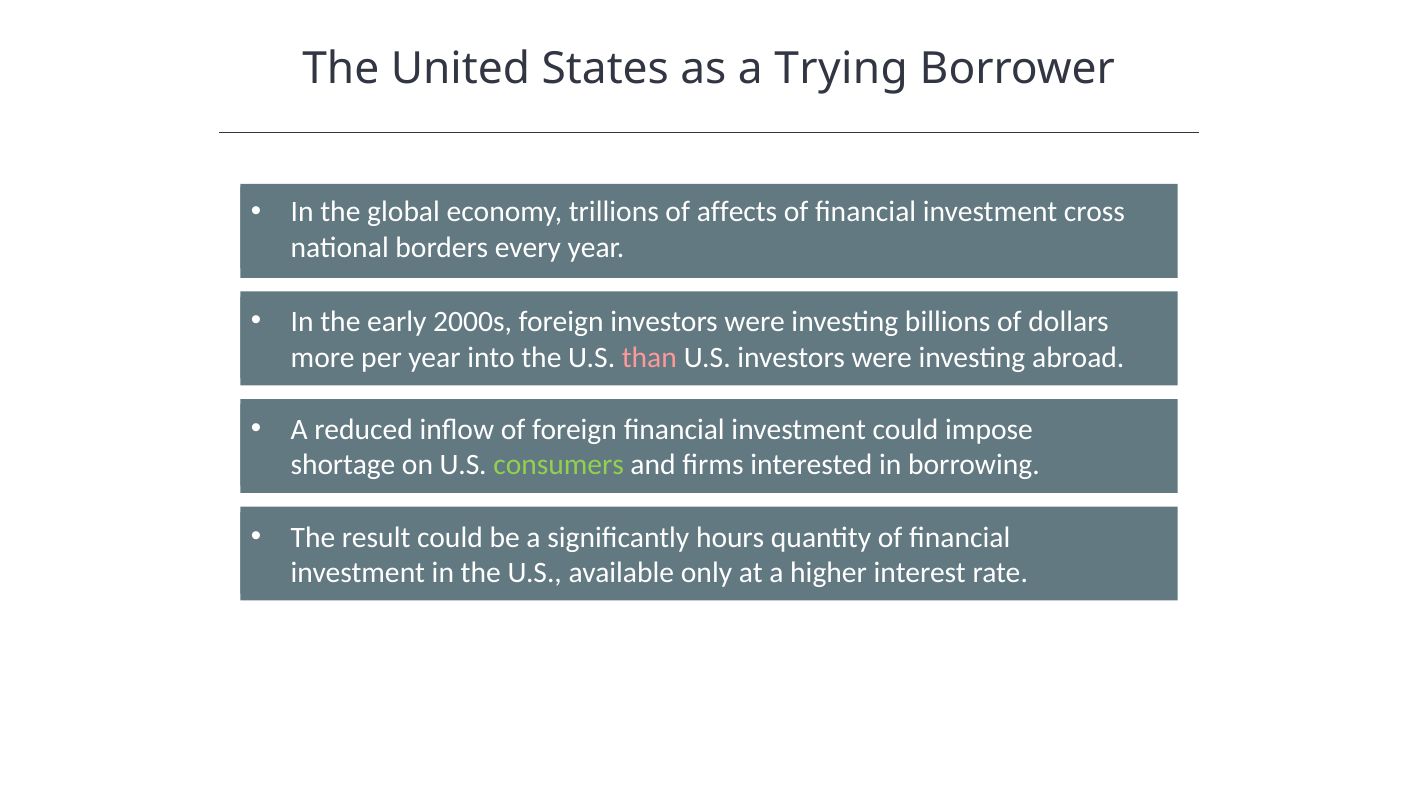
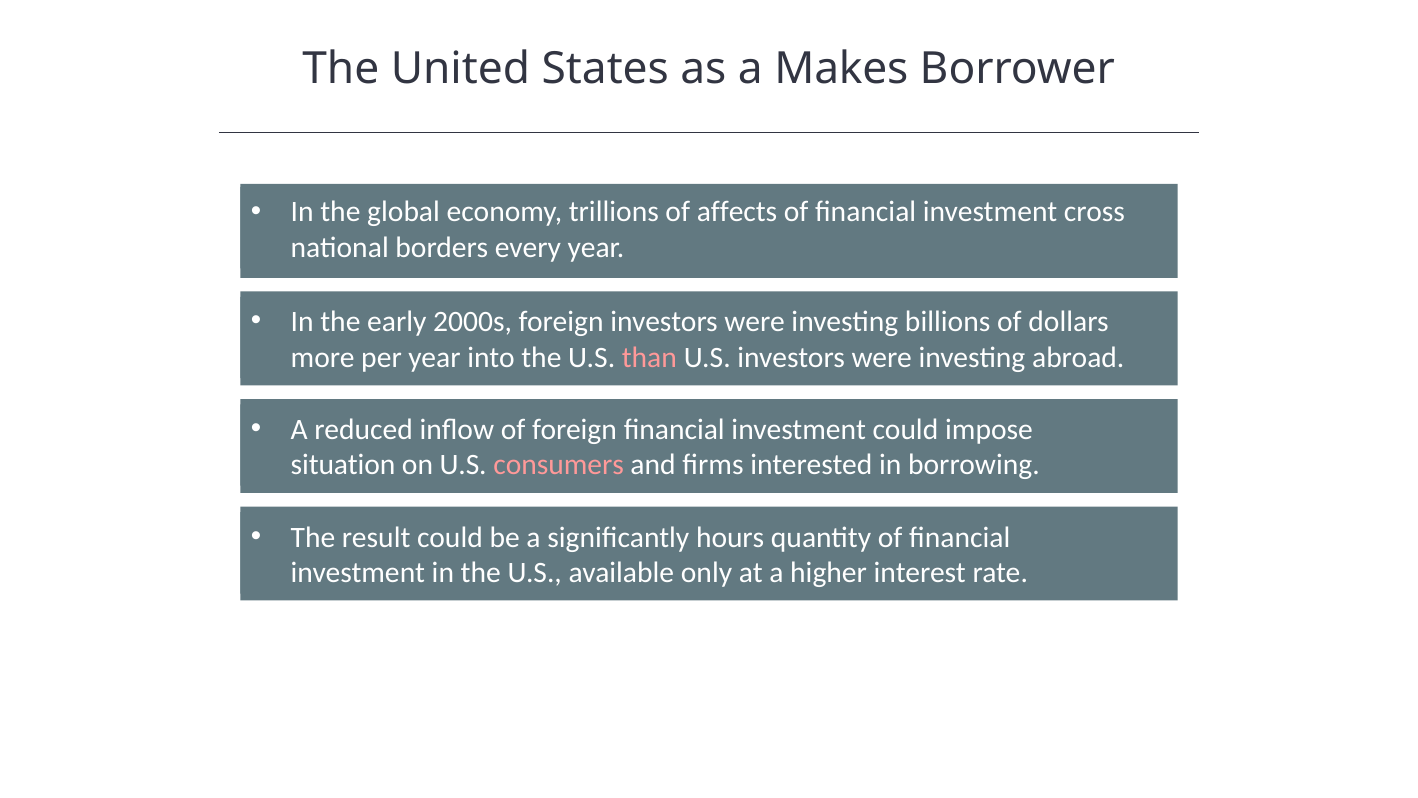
Trying: Trying -> Makes
shortage: shortage -> situation
consumers colour: light green -> pink
